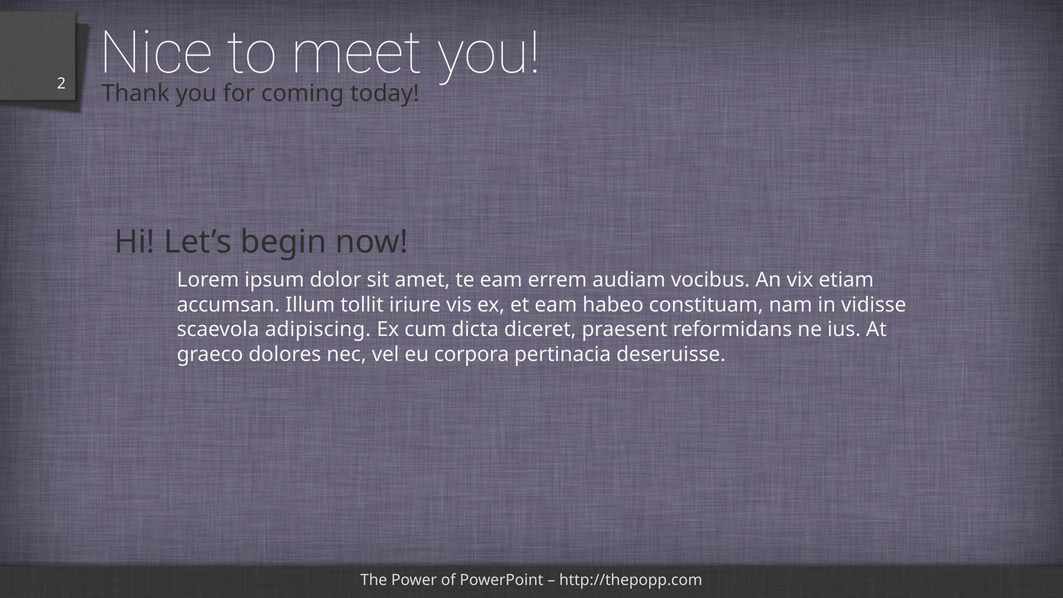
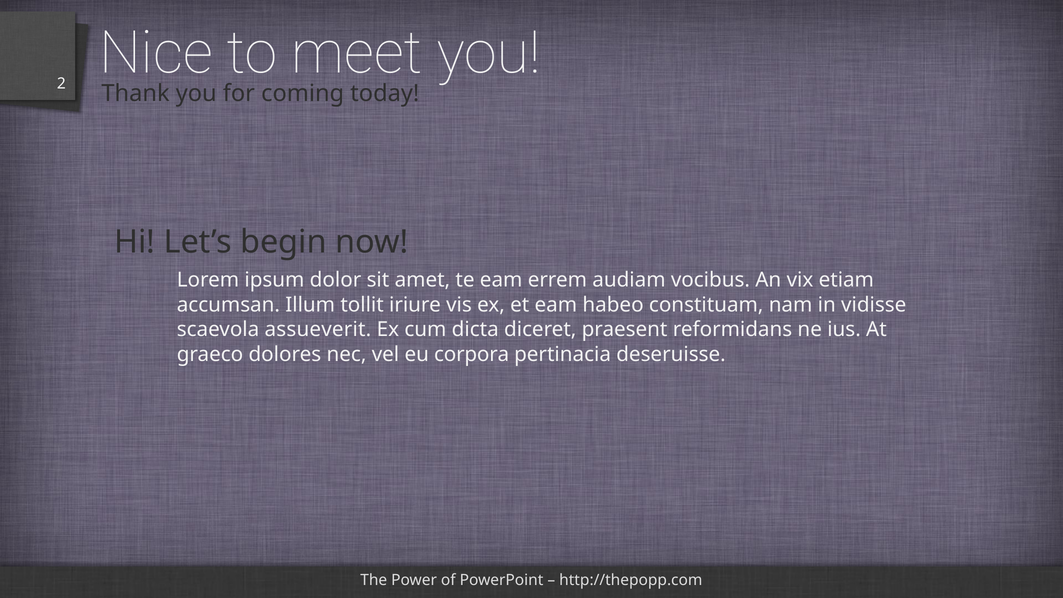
adipiscing: adipiscing -> assueverit
